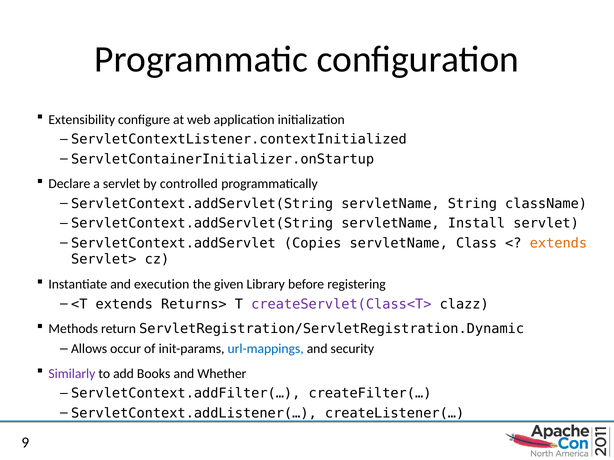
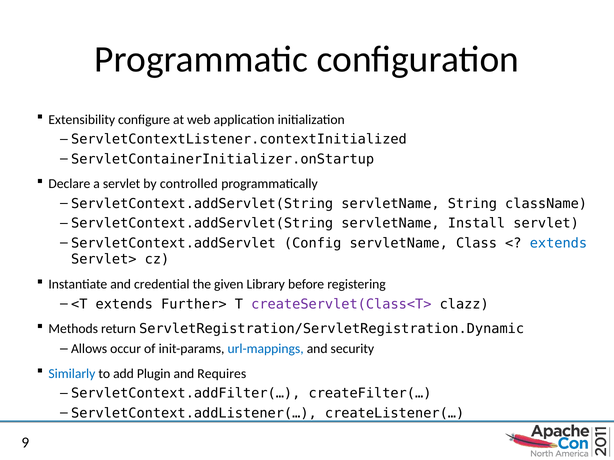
Copies: Copies -> Config
extends at (558, 243) colour: orange -> blue
execution: execution -> credential
Returns>: Returns> -> Further>
Similarly colour: purple -> blue
Books: Books -> Plugin
Whether: Whether -> Requires
